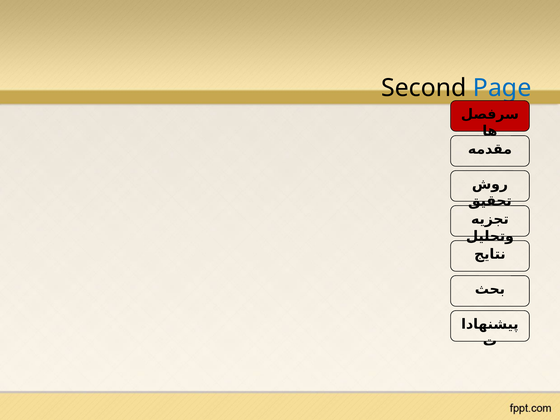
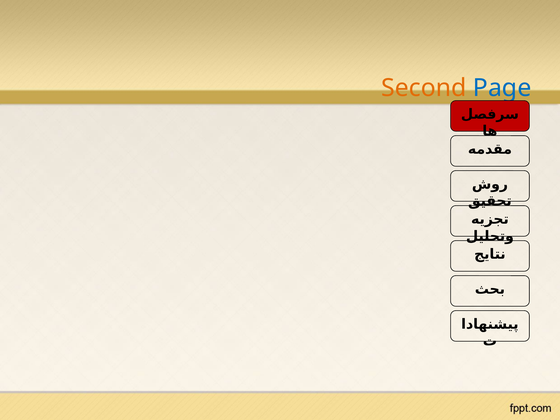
Second colour: black -> orange
